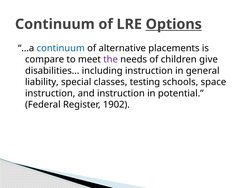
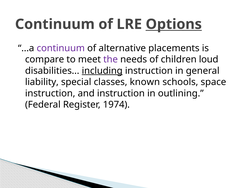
continuum at (61, 48) colour: blue -> purple
give: give -> loud
including underline: none -> present
testing: testing -> known
potential: potential -> outlining
1902: 1902 -> 1974
